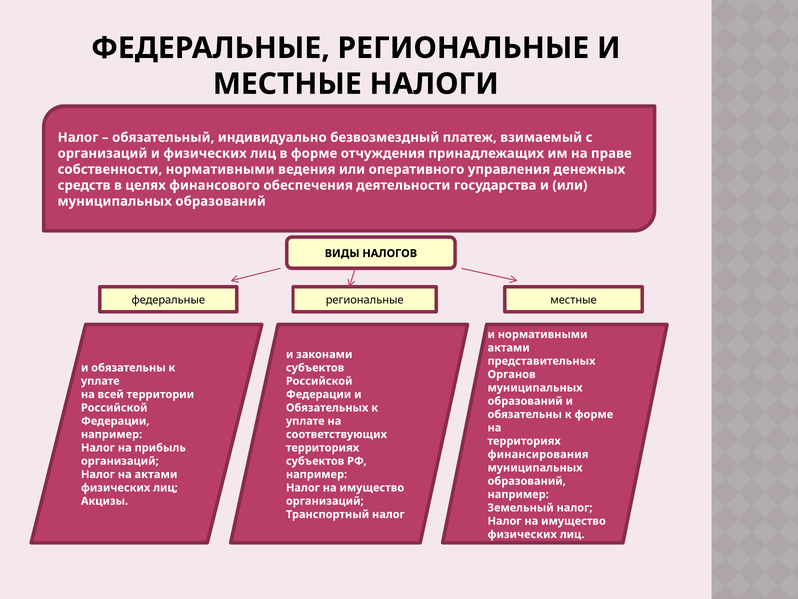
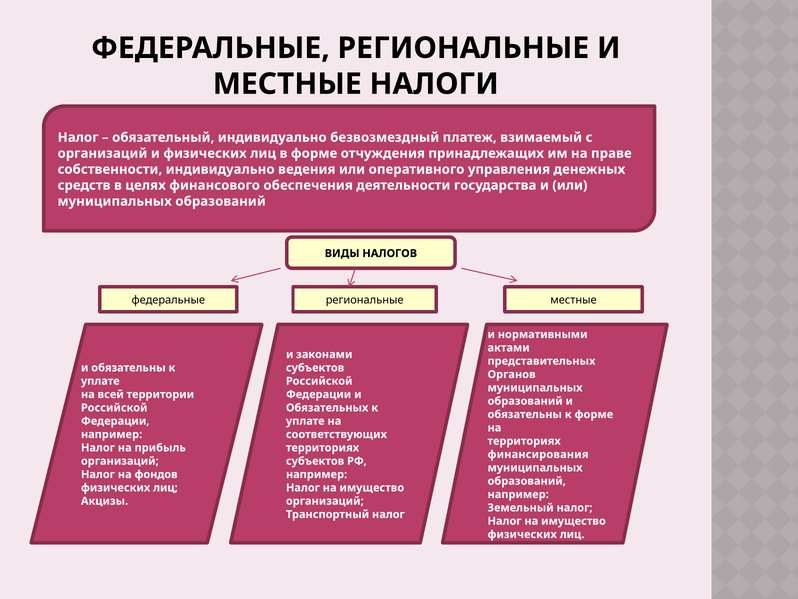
собственности нормативными: нормативными -> индивидуально
на актами: актами -> фондов
